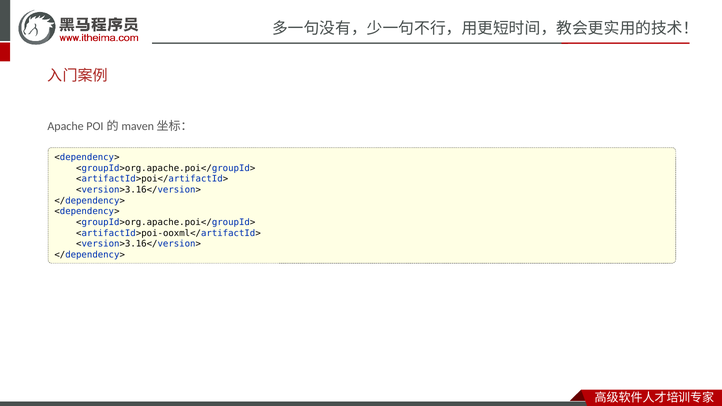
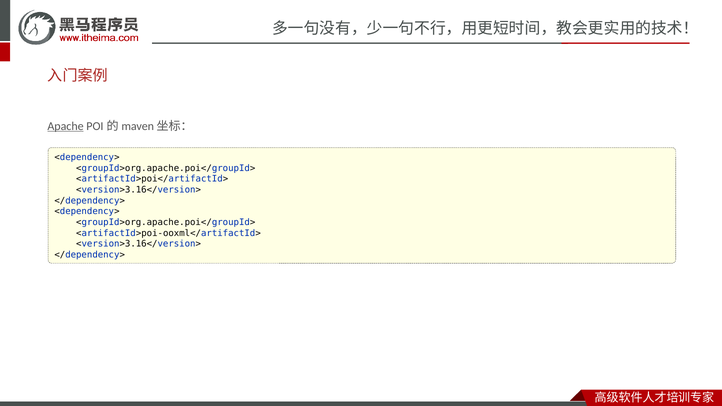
Apache underline: none -> present
